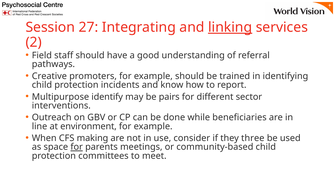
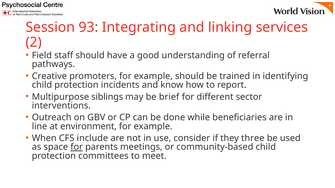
27: 27 -> 93
linking underline: present -> none
identify: identify -> siblings
pairs: pairs -> brief
making: making -> include
